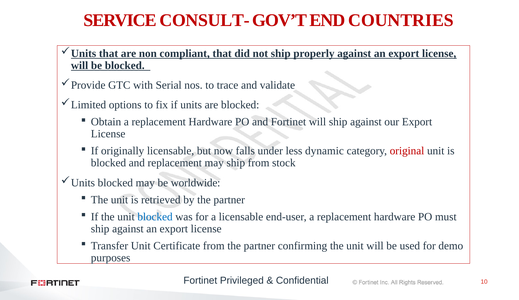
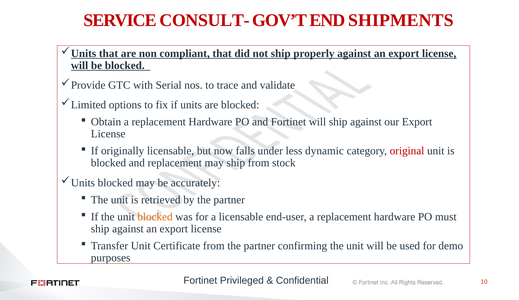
COUNTRIES: COUNTRIES -> SHIPMENTS
worldwide: worldwide -> accurately
blocked at (155, 216) colour: blue -> orange
